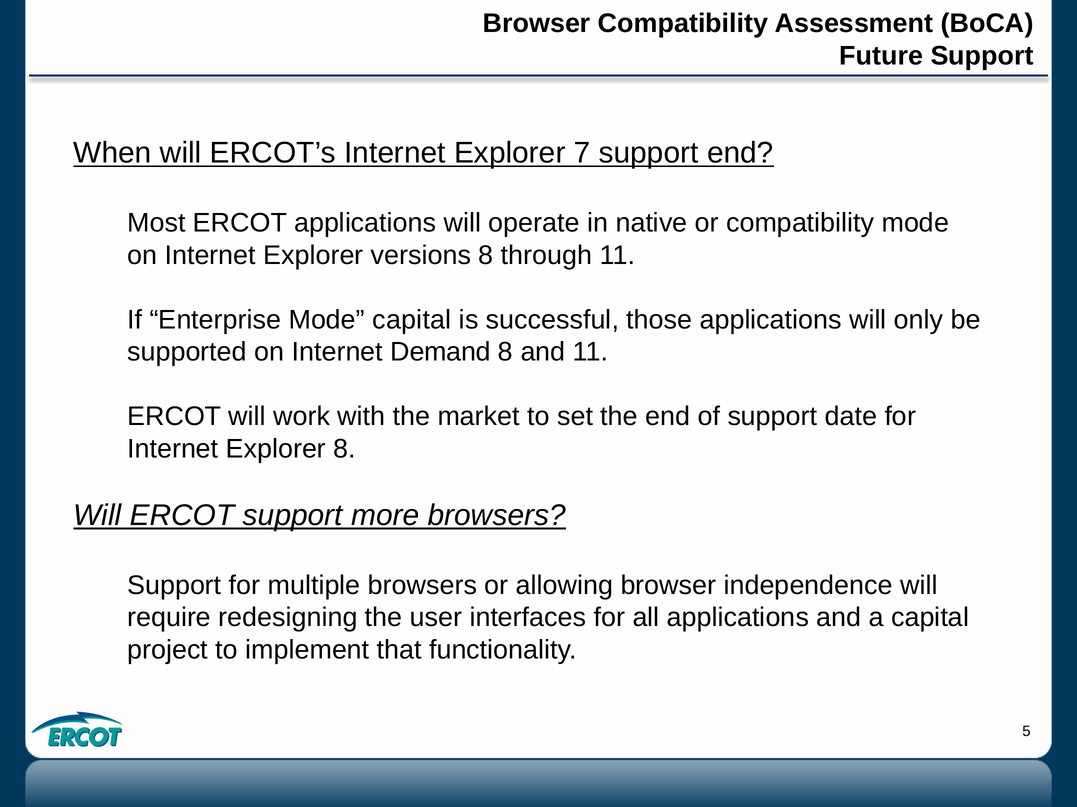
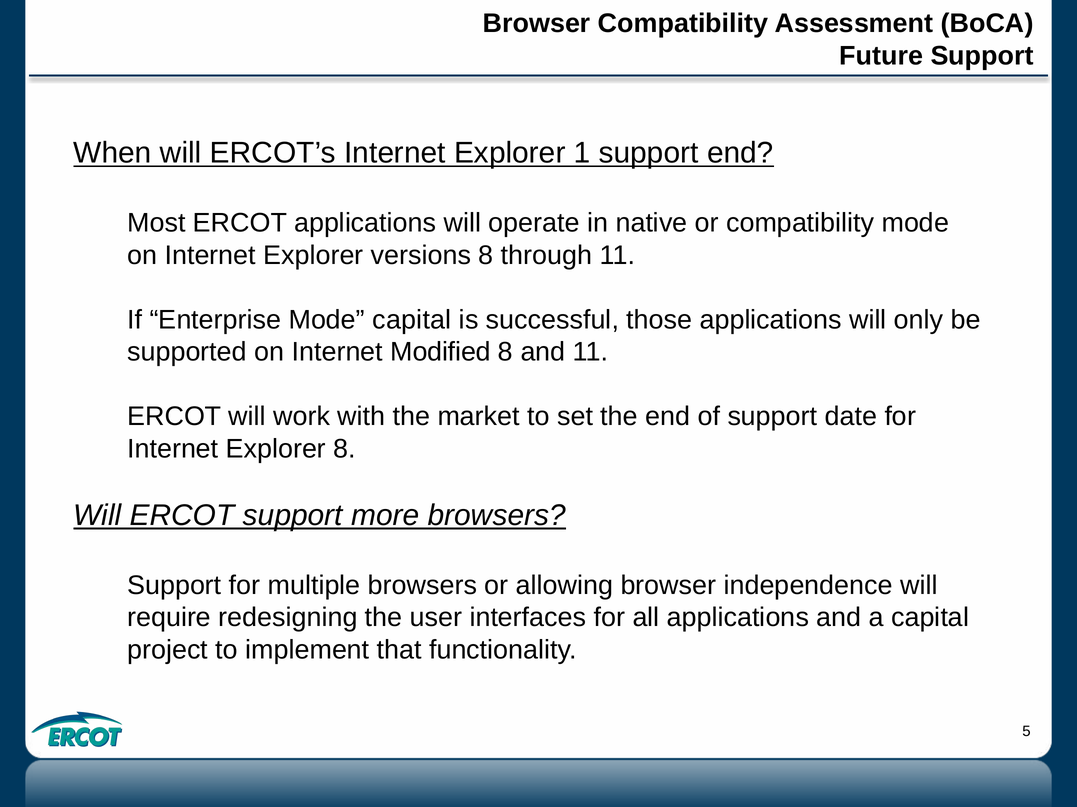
7: 7 -> 1
Demand: Demand -> Modified
